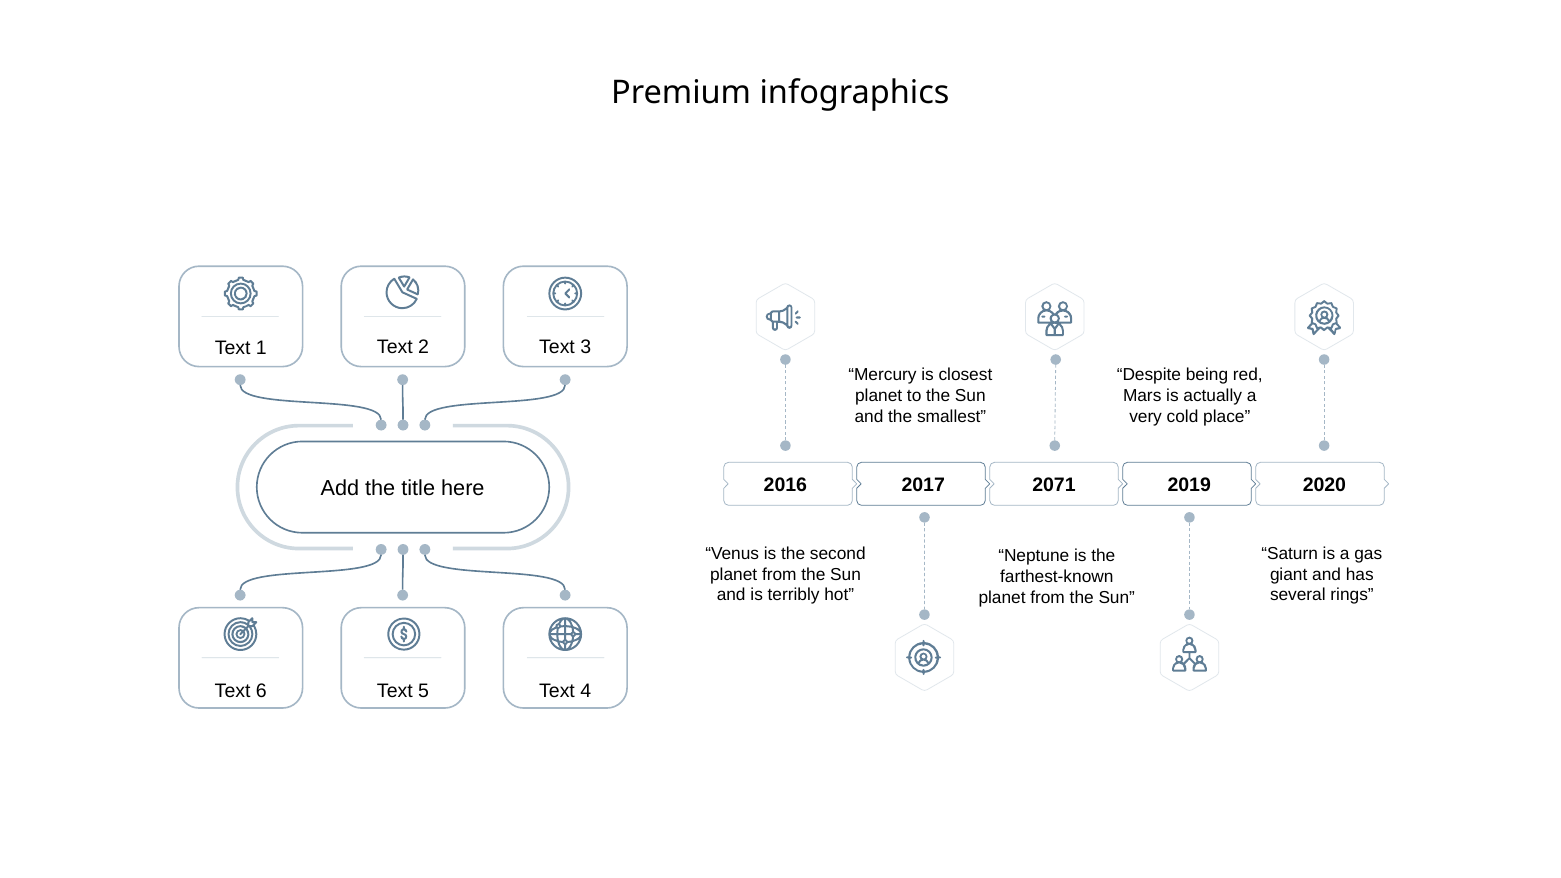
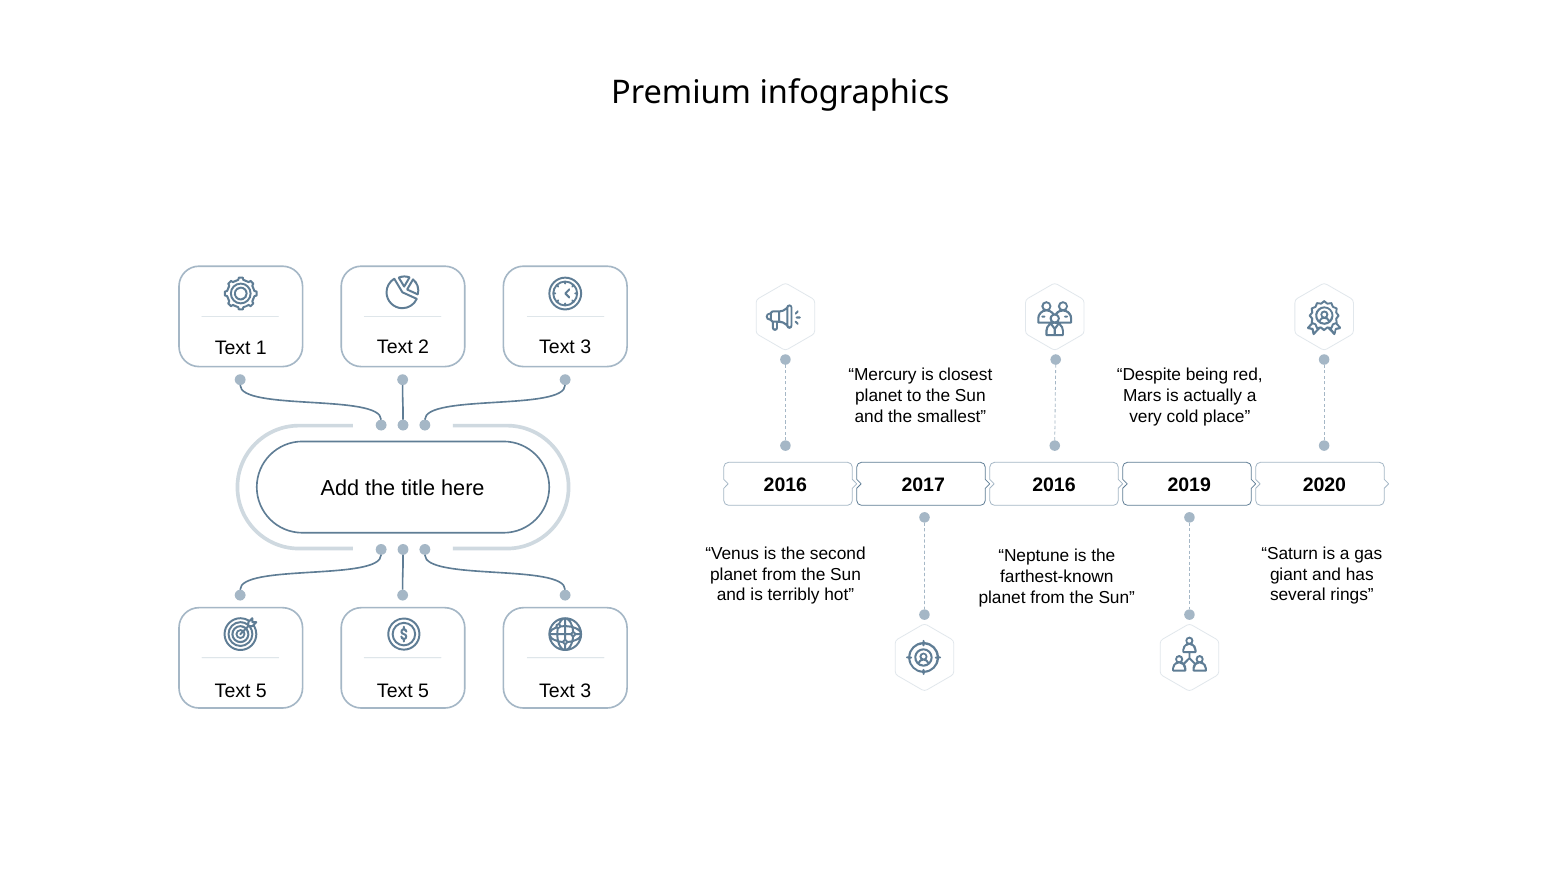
2017 2071: 2071 -> 2016
6 at (261, 691): 6 -> 5
5 Text 4: 4 -> 3
